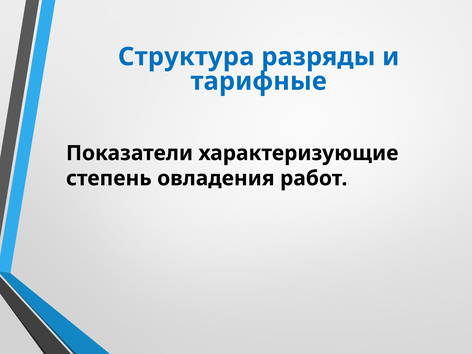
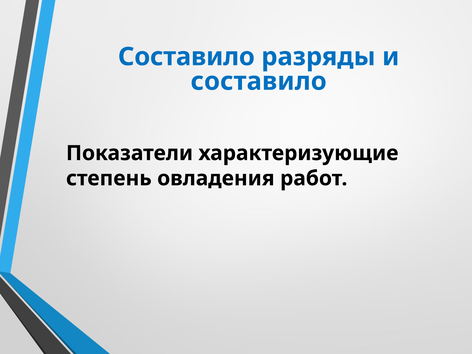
Структура at (186, 57): Структура -> Составило
тарифные at (259, 81): тарифные -> составило
